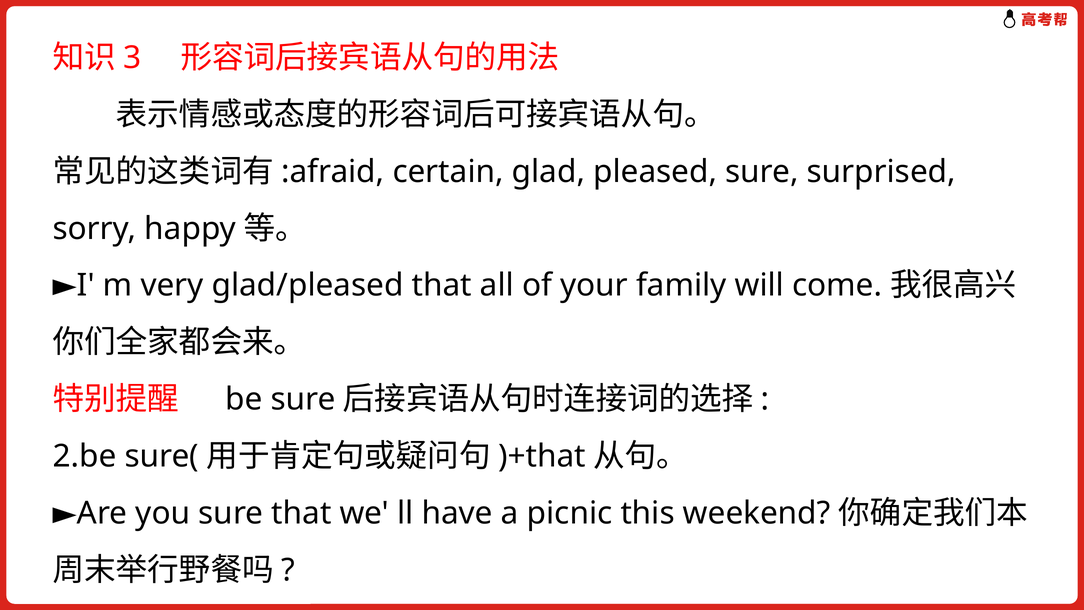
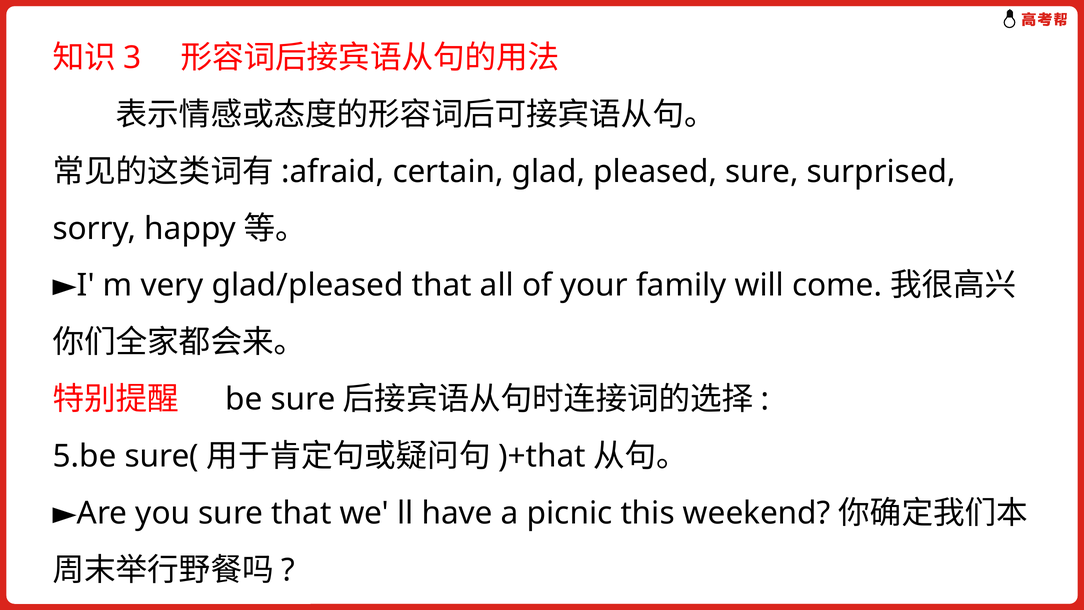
2.be: 2.be -> 5.be
